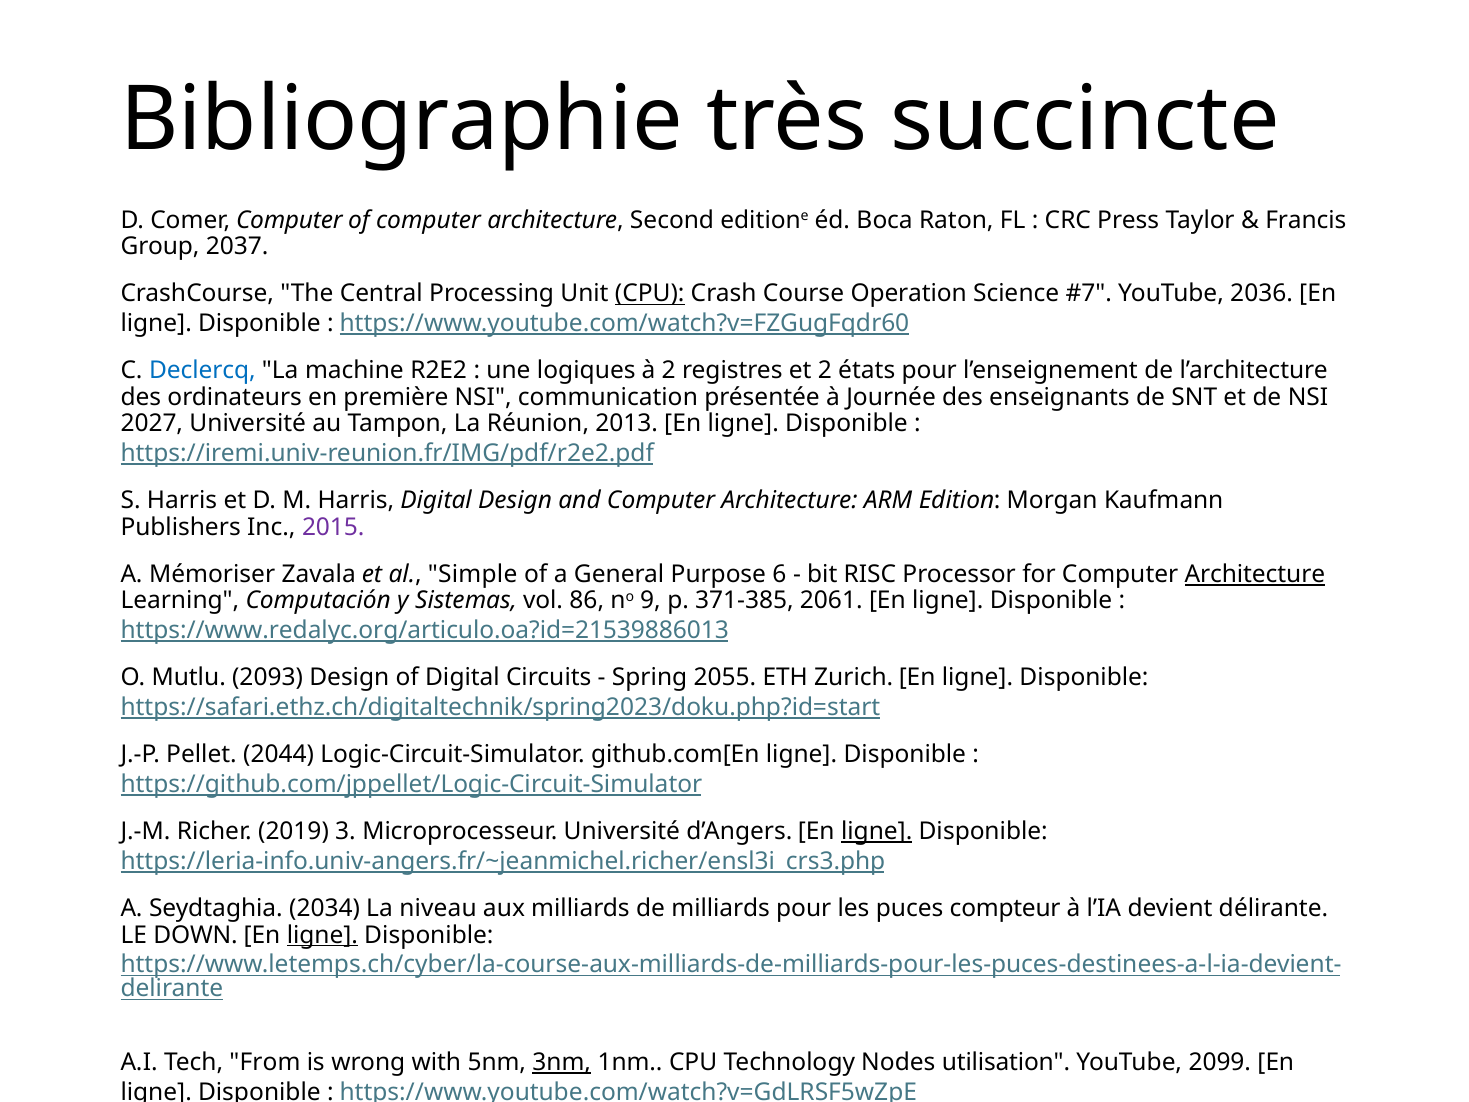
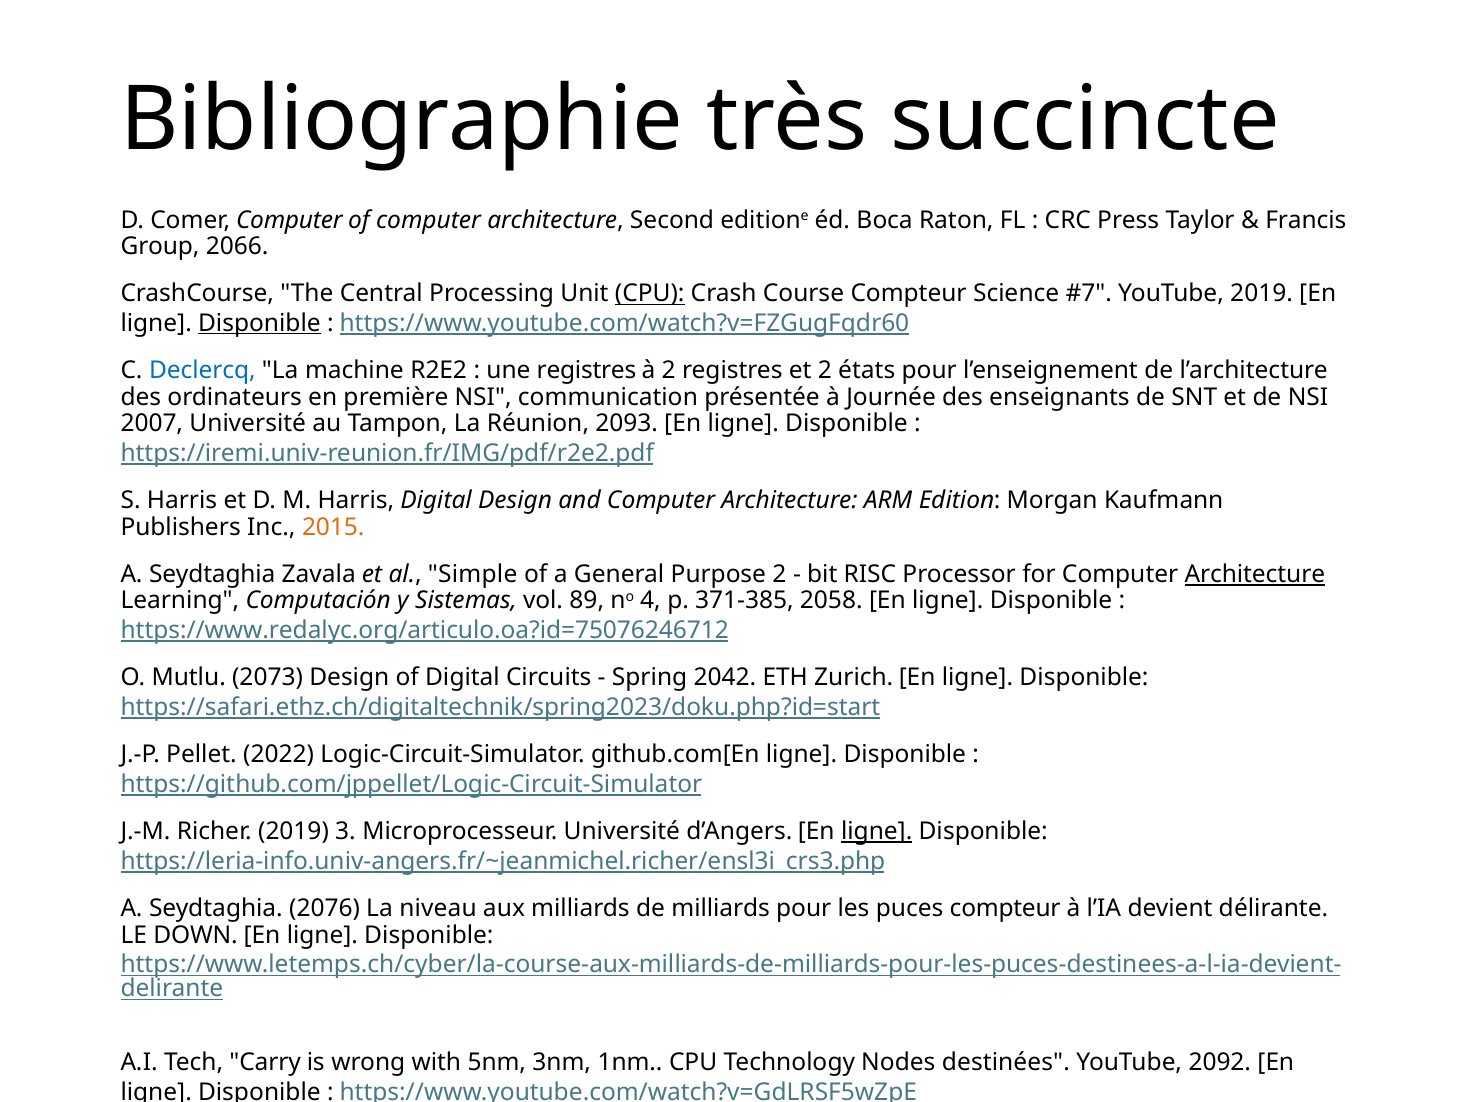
2037: 2037 -> 2066
Course Operation: Operation -> Compteur
YouTube 2036: 2036 -> 2019
Disponible at (259, 323) underline: none -> present
une logiques: logiques -> registres
2027: 2027 -> 2007
2013: 2013 -> 2093
2015 colour: purple -> orange
Mémoriser at (212, 574): Mémoriser -> Seydtaghia
Purpose 6: 6 -> 2
86: 86 -> 89
9: 9 -> 4
2061: 2061 -> 2058
https://www.redalyc.org/articulo.oa?id=21539886013: https://www.redalyc.org/articulo.oa?id=21539886013 -> https://www.redalyc.org/articulo.oa?id=75076246712
2093: 2093 -> 2073
2055: 2055 -> 2042
2044: 2044 -> 2022
2034: 2034 -> 2076
ligne at (322, 935) underline: present -> none
From: From -> Carry
3nm underline: present -> none
utilisation: utilisation -> destinées
2099: 2099 -> 2092
